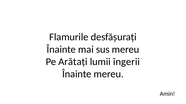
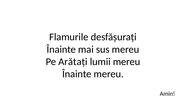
lumii îngerii: îngerii -> mereu
